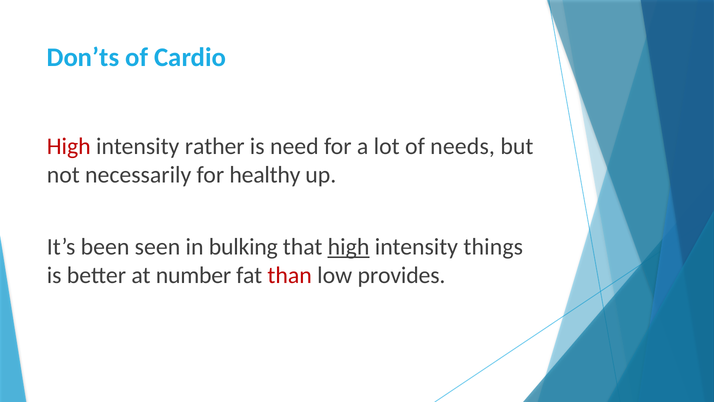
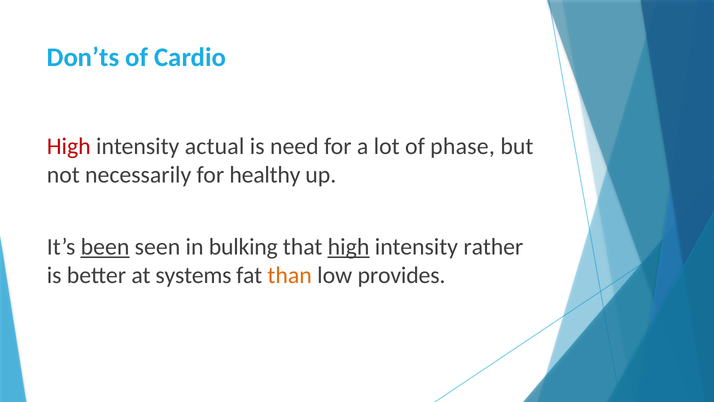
rather: rather -> actual
needs: needs -> phase
been underline: none -> present
things: things -> rather
number: number -> systems
than colour: red -> orange
